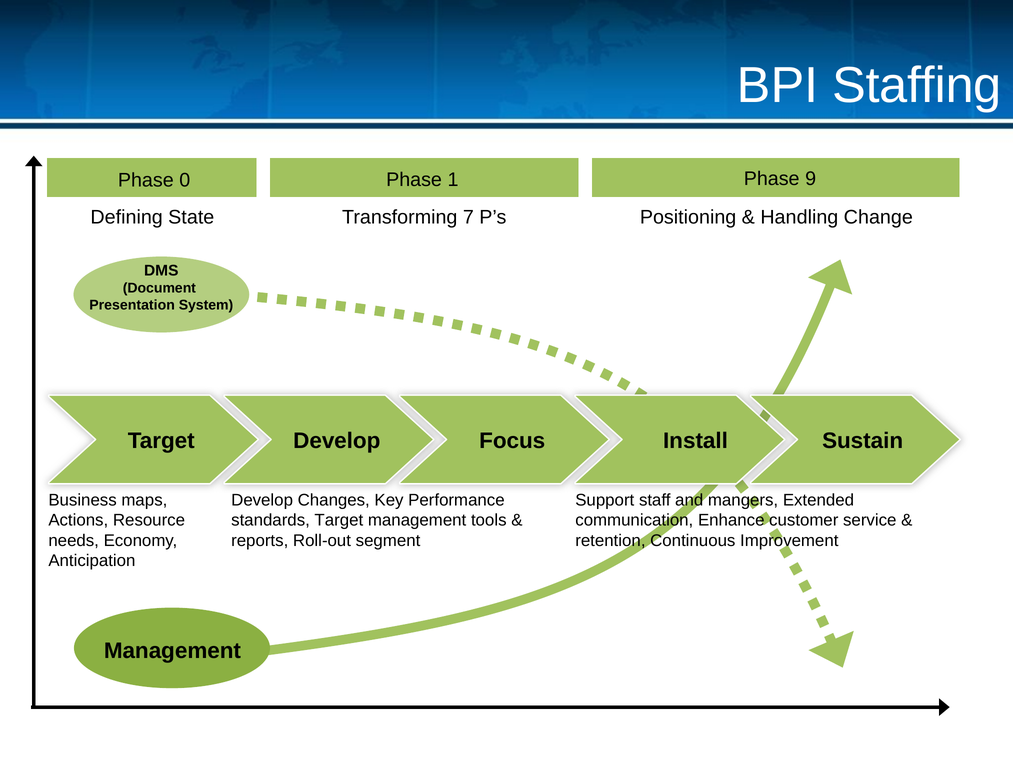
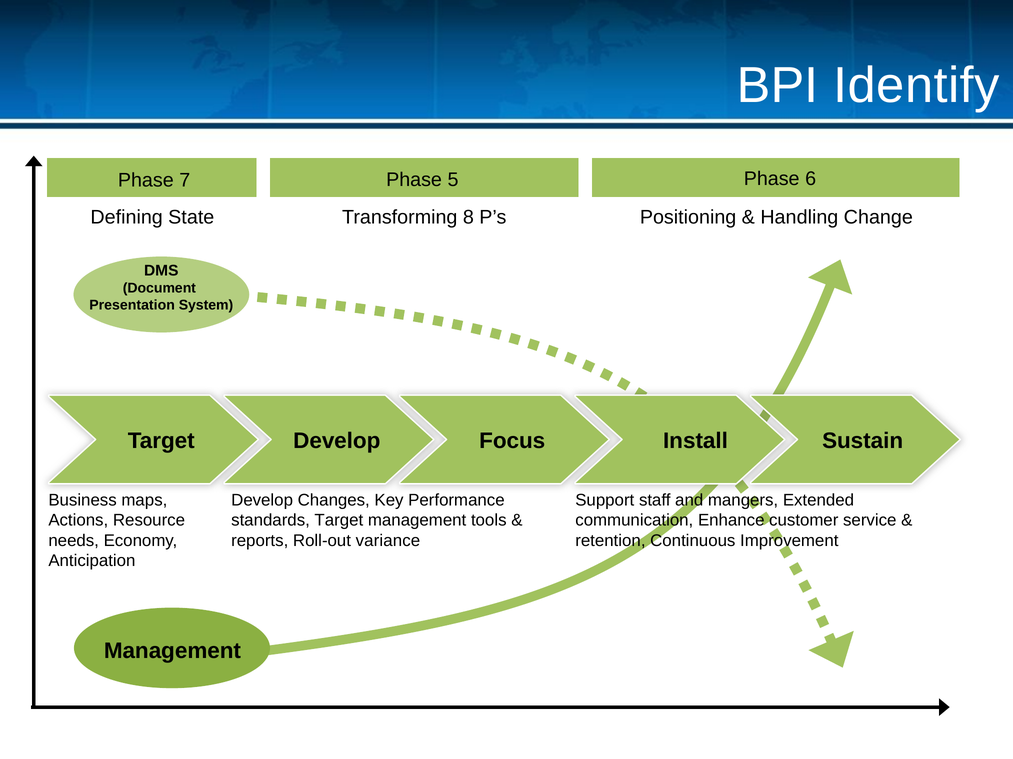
Staffing: Staffing -> Identify
0: 0 -> 7
1: 1 -> 5
9: 9 -> 6
7: 7 -> 8
segment: segment -> variance
